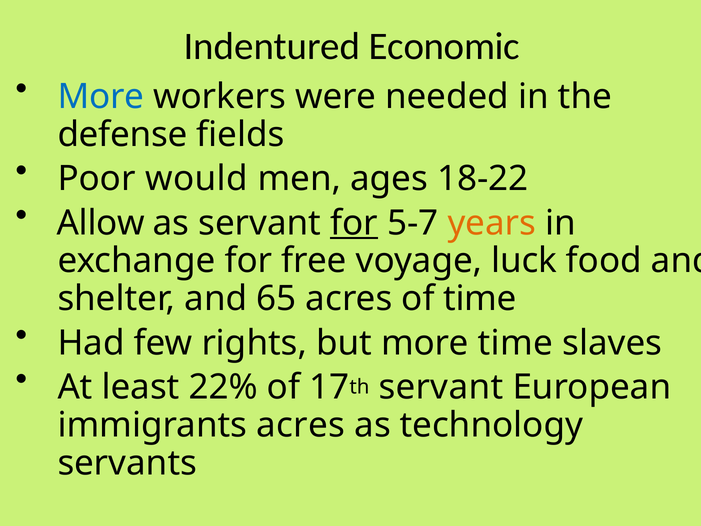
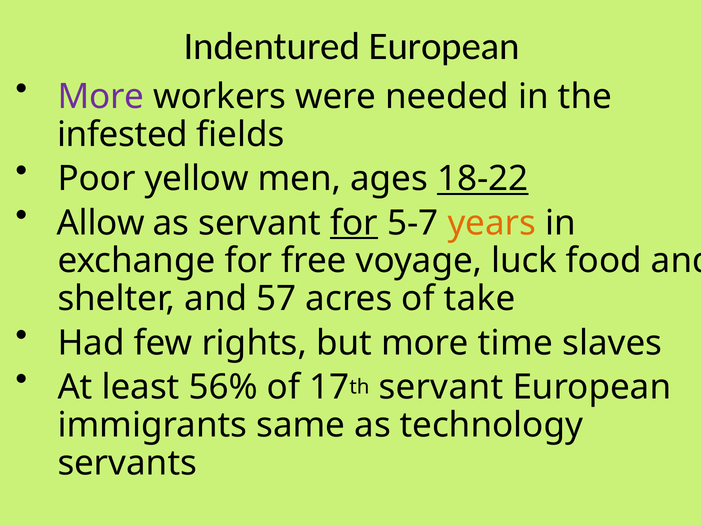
Indentured Economic: Economic -> European
More at (101, 97) colour: blue -> purple
defense: defense -> infested
would: would -> yellow
18-22 underline: none -> present
65: 65 -> 57
of time: time -> take
22%: 22% -> 56%
immigrants acres: acres -> same
